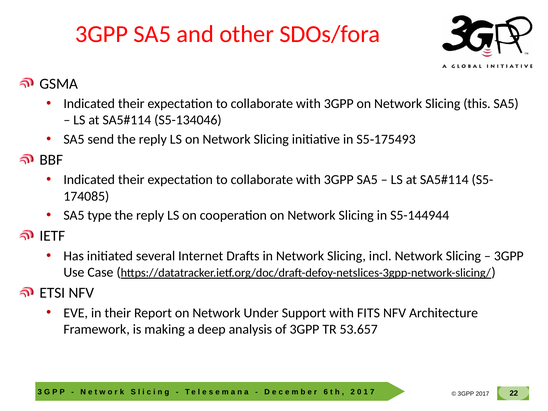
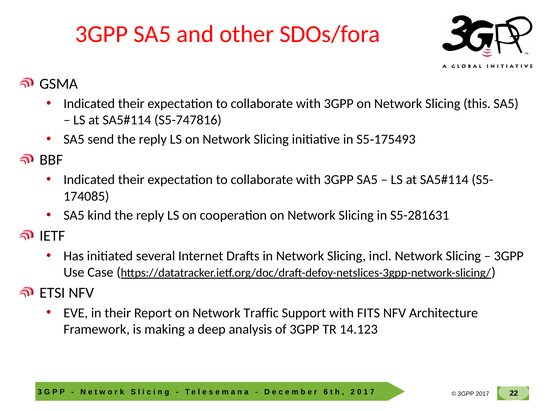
S5-134046: S5-134046 -> S5-747816
type: type -> kind
S5-144944: S5-144944 -> S5-281631
Under: Under -> Traffic
53.657: 53.657 -> 14.123
